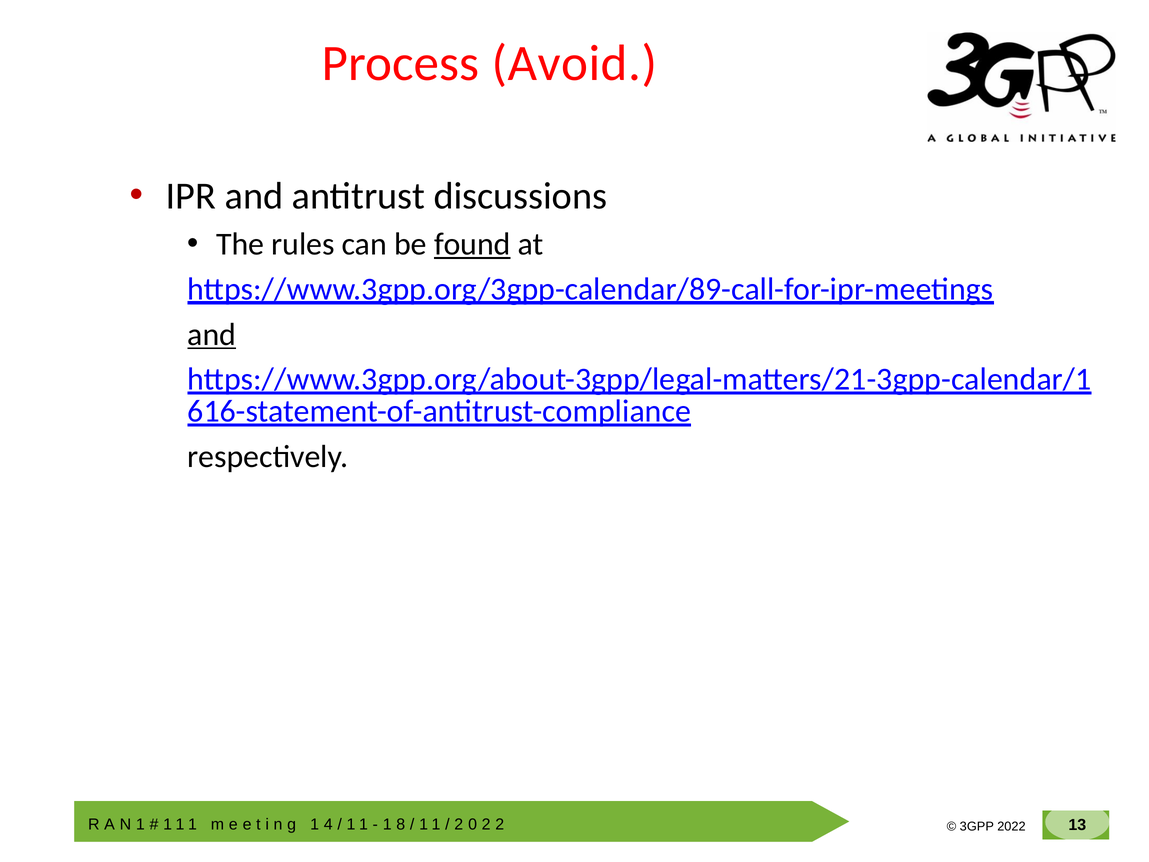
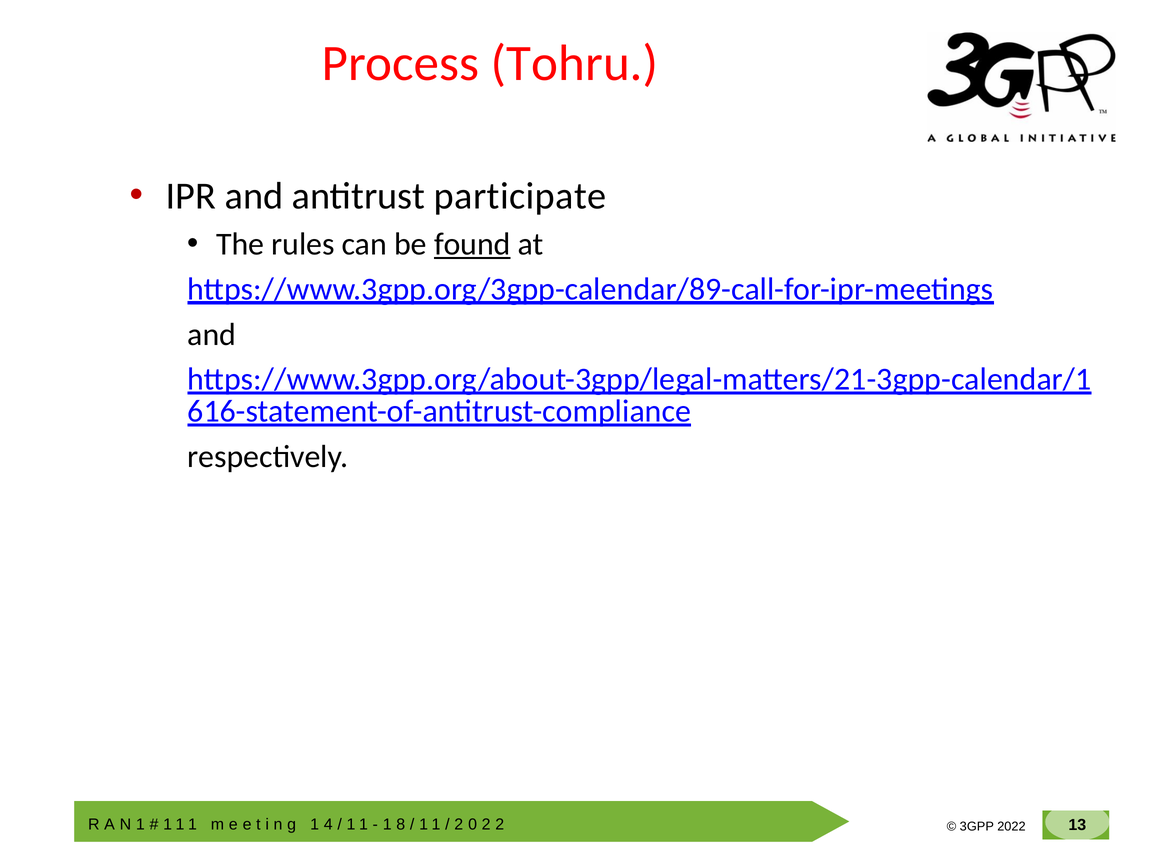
Avoid: Avoid -> Tohru
discussions: discussions -> participate
and at (212, 334) underline: present -> none
